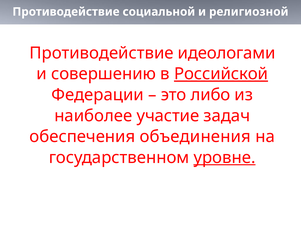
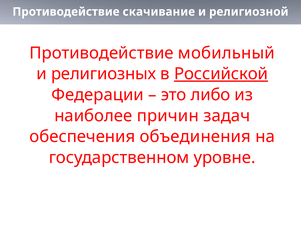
социальной: социальной -> скачивание
идеологами: идеологами -> мобильный
совершению: совершению -> религиозных
участие: участие -> причин
уровне underline: present -> none
